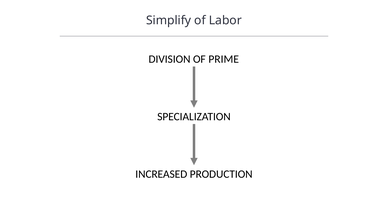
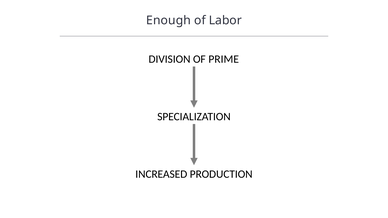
Simplify: Simplify -> Enough
